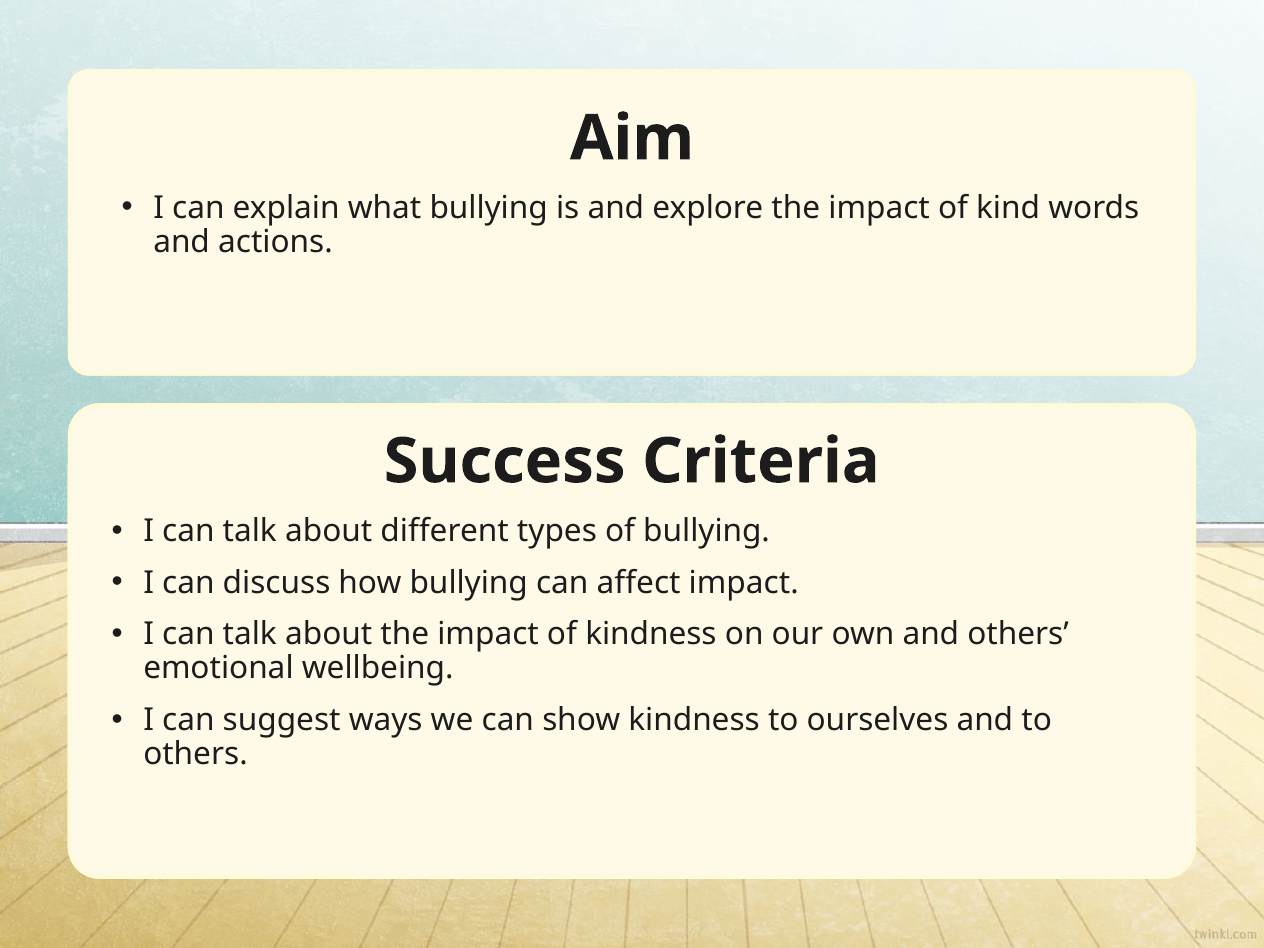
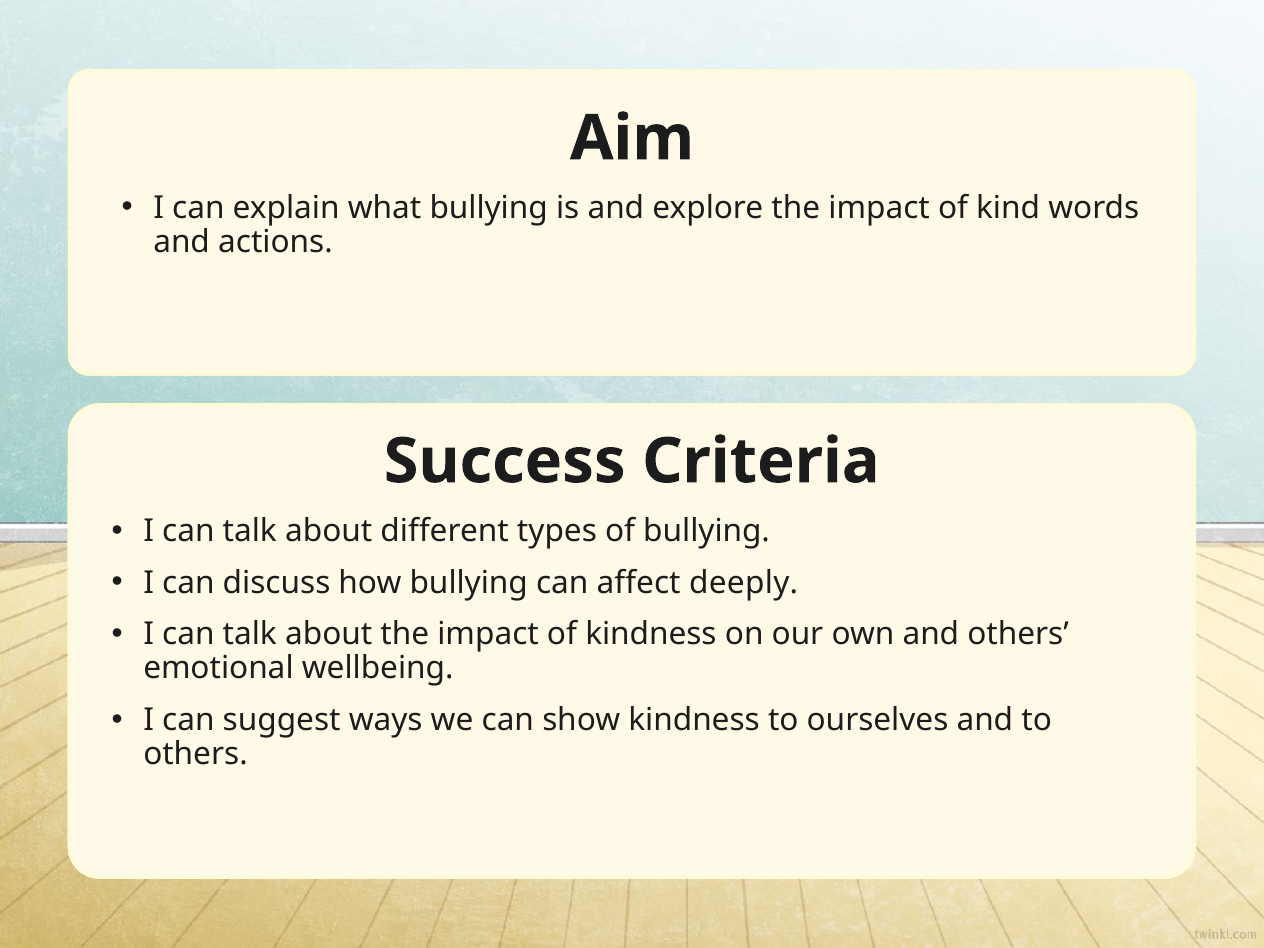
affect impact: impact -> deeply
